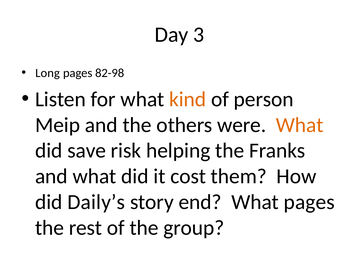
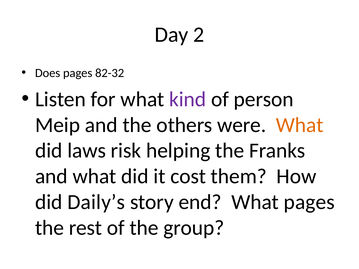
3: 3 -> 2
Long: Long -> Does
82-98: 82-98 -> 82-32
kind colour: orange -> purple
save: save -> laws
